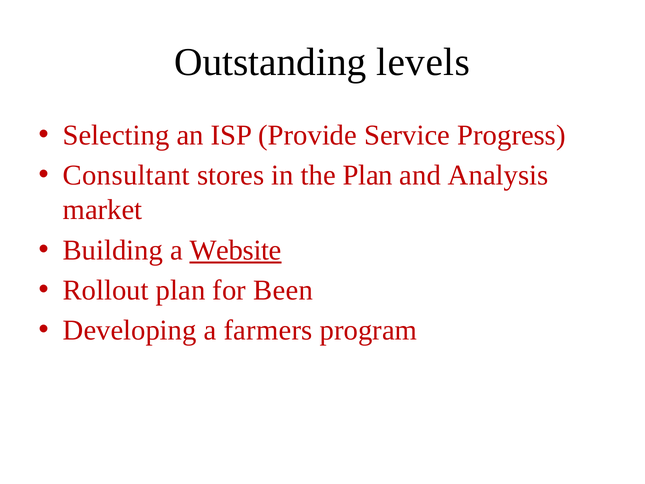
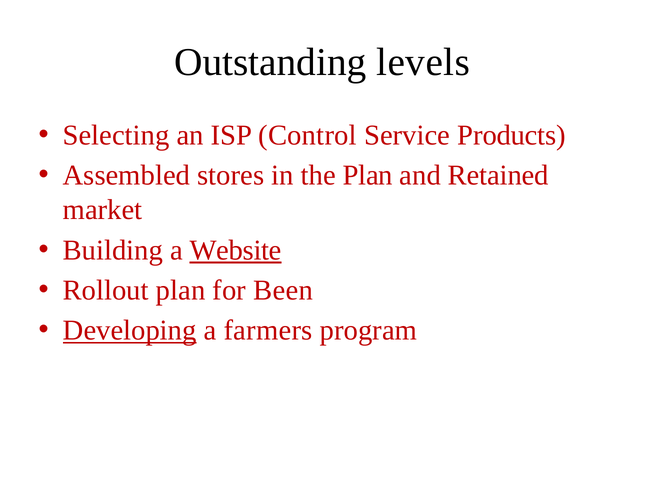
Provide: Provide -> Control
Progress: Progress -> Products
Consultant: Consultant -> Assembled
Analysis: Analysis -> Retained
Developing underline: none -> present
